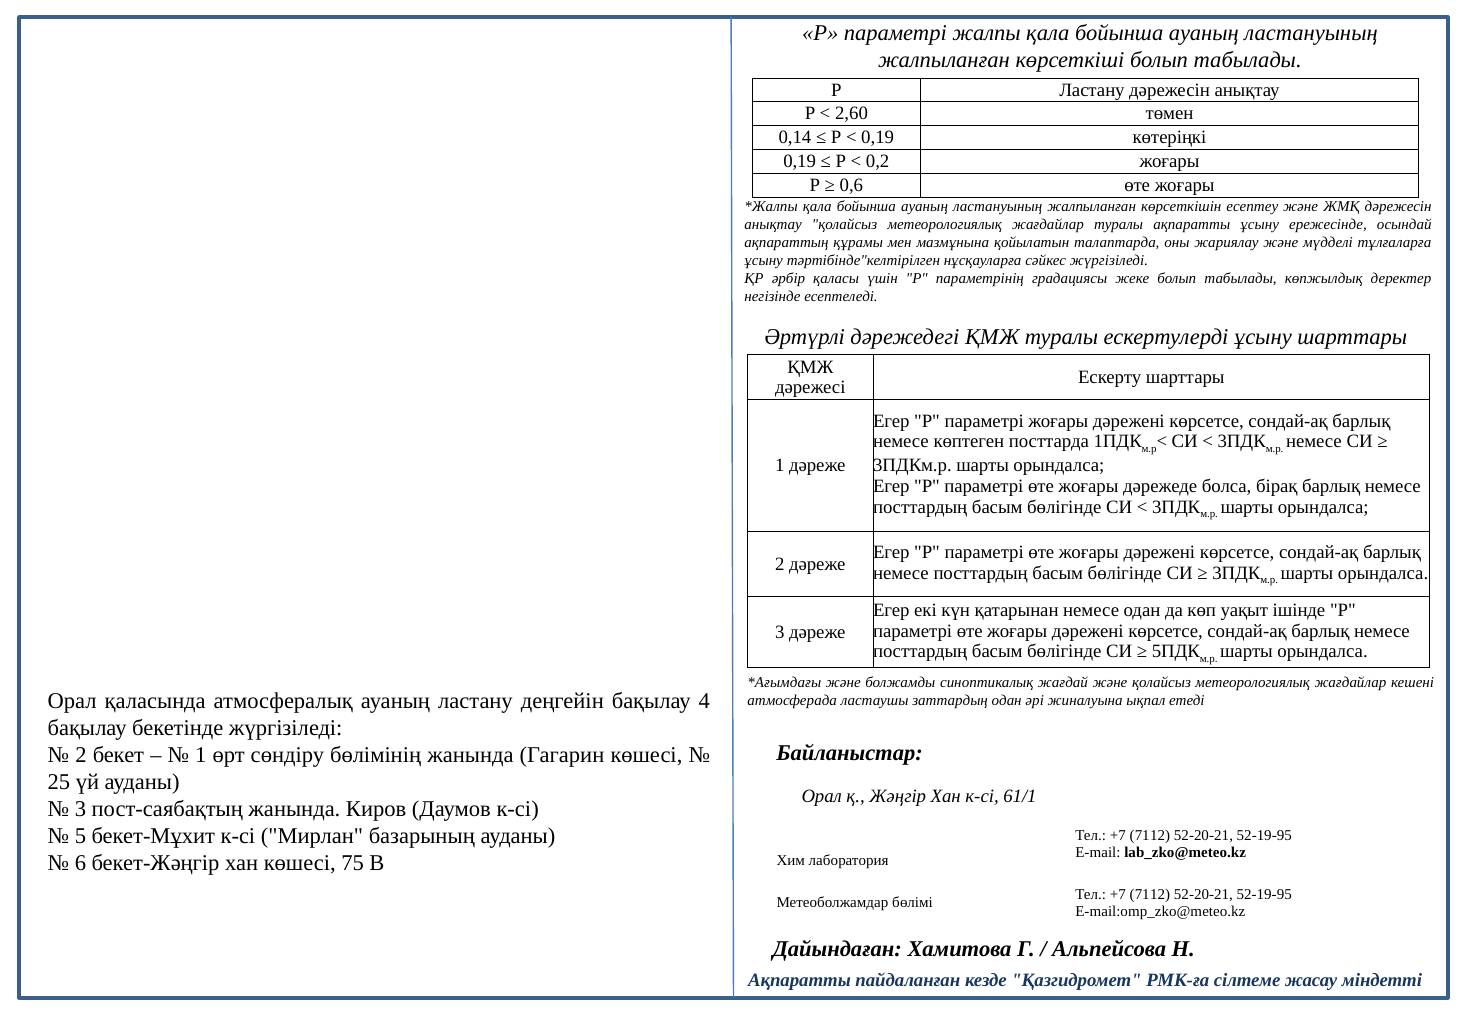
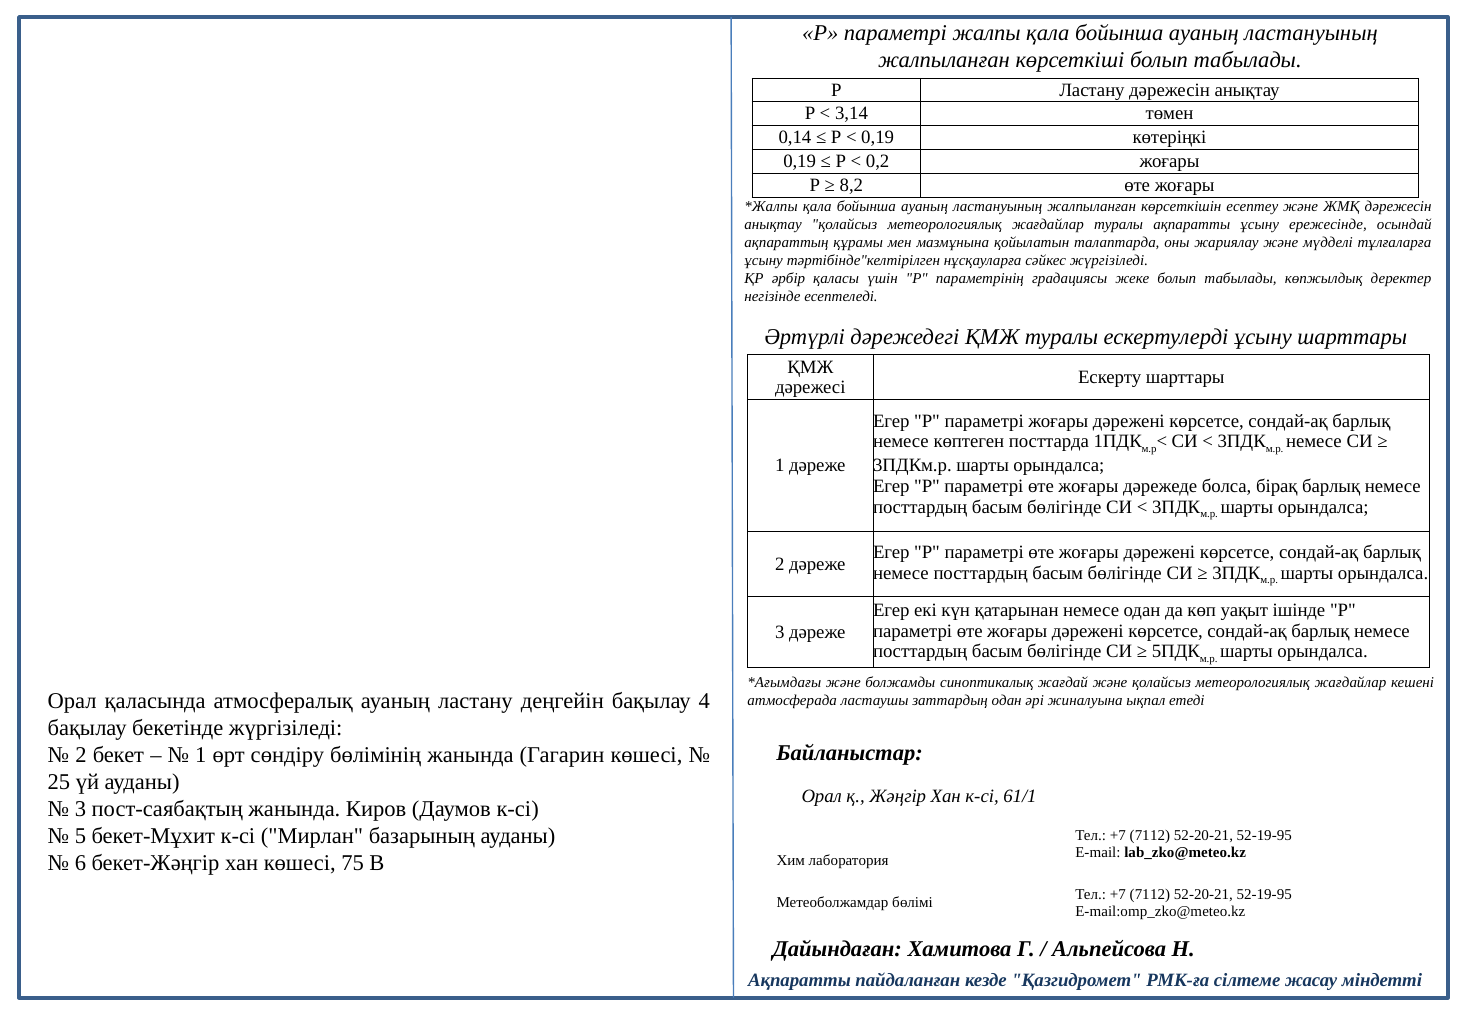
2,60: 2,60 -> 3,14
0,6: 0,6 -> 8,2
